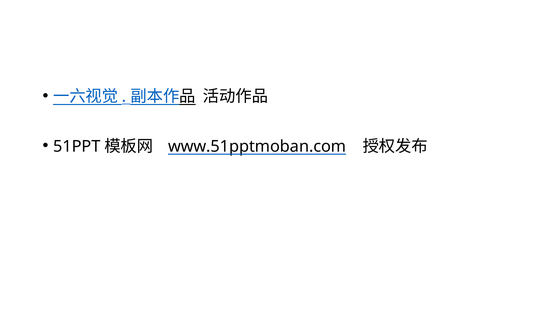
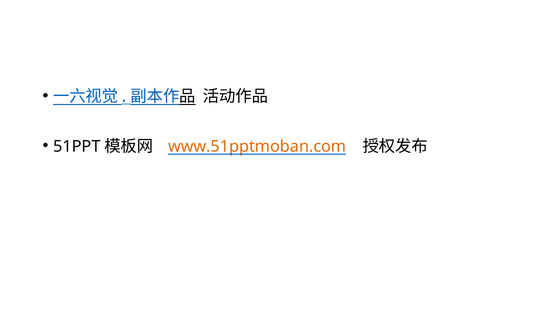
www.51pptmoban.com colour: black -> orange
